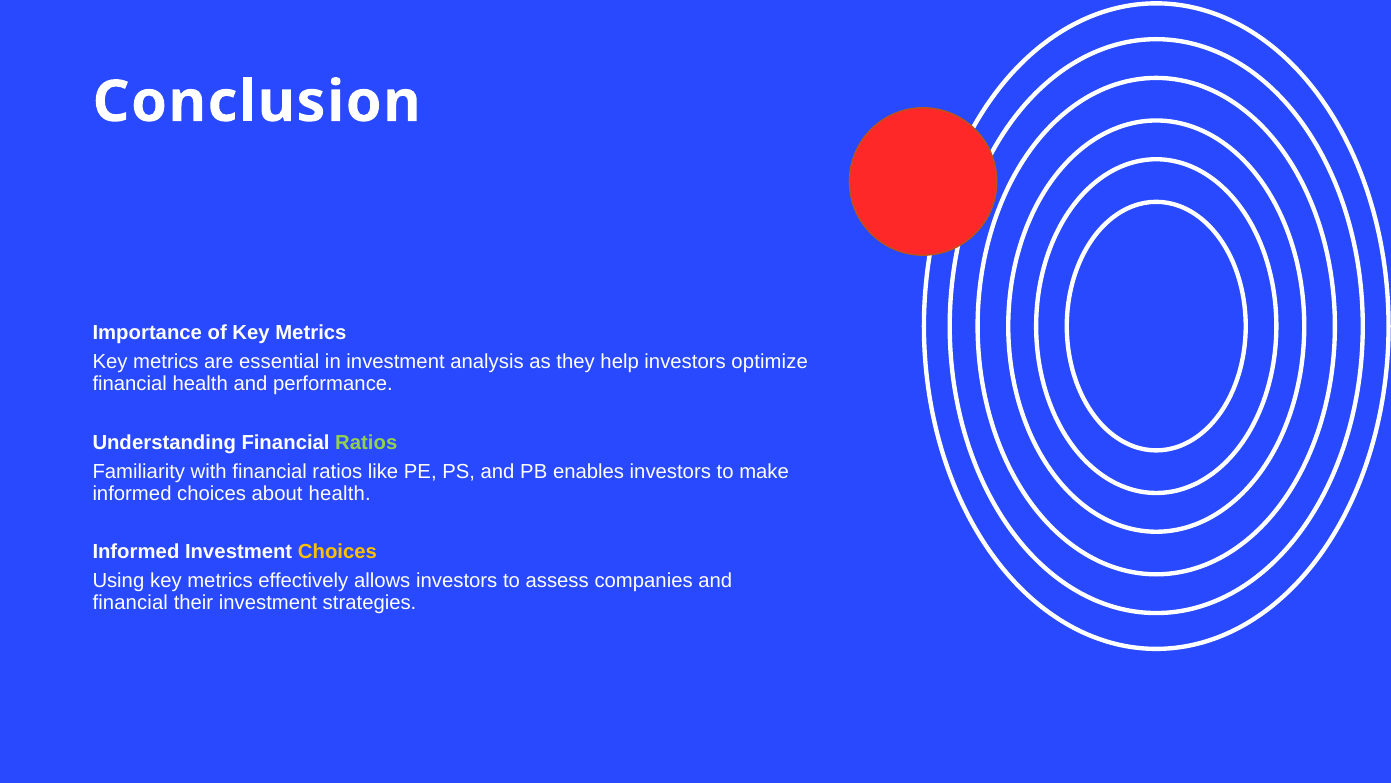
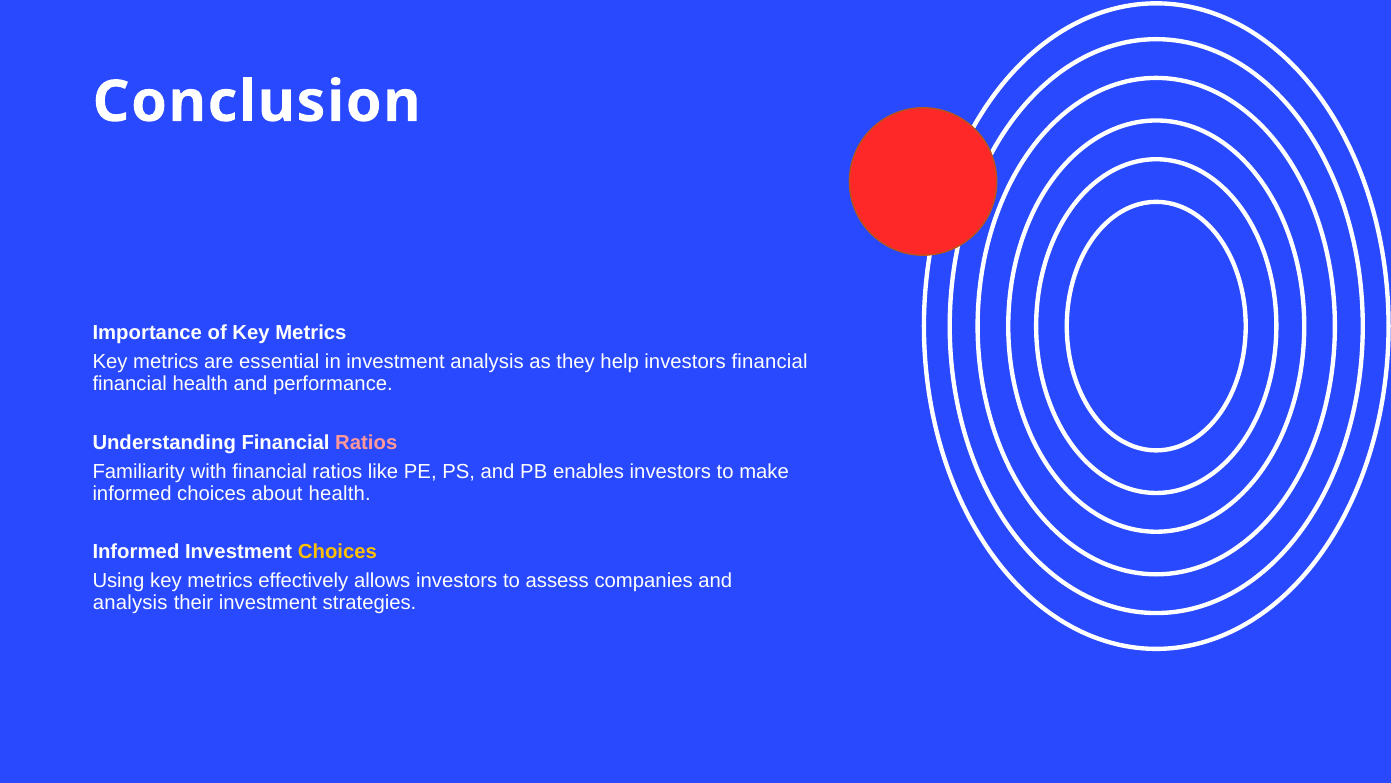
investors optimize: optimize -> financial
Ratios at (366, 442) colour: light green -> pink
financial at (130, 603): financial -> analysis
